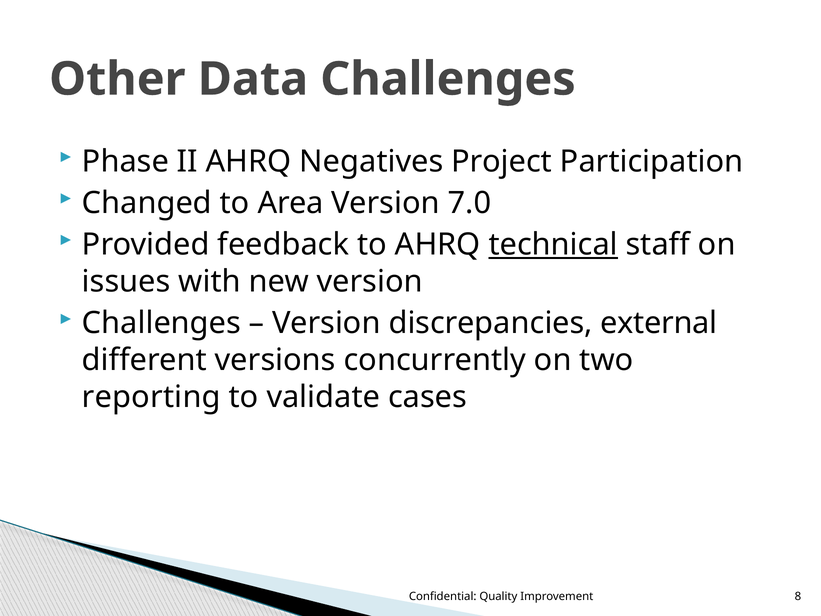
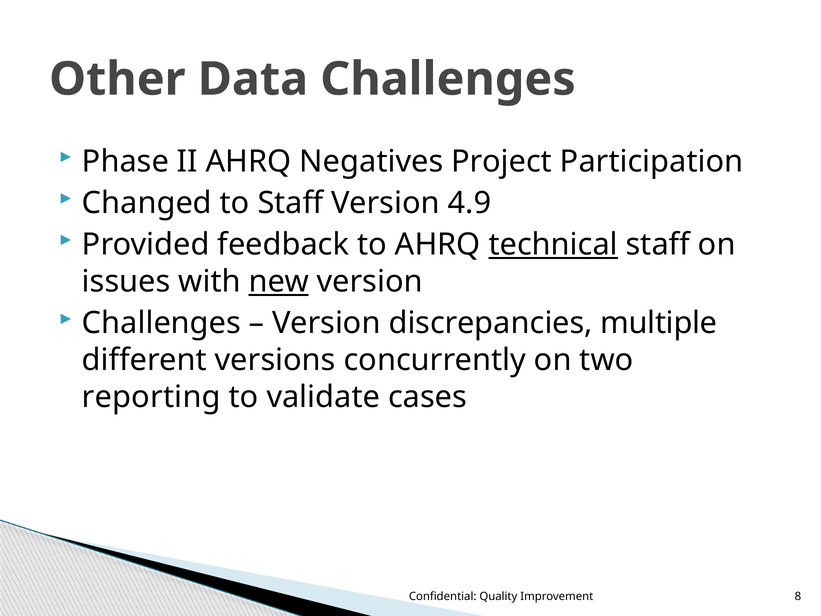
to Area: Area -> Staff
7.0: 7.0 -> 4.9
new underline: none -> present
external: external -> multiple
